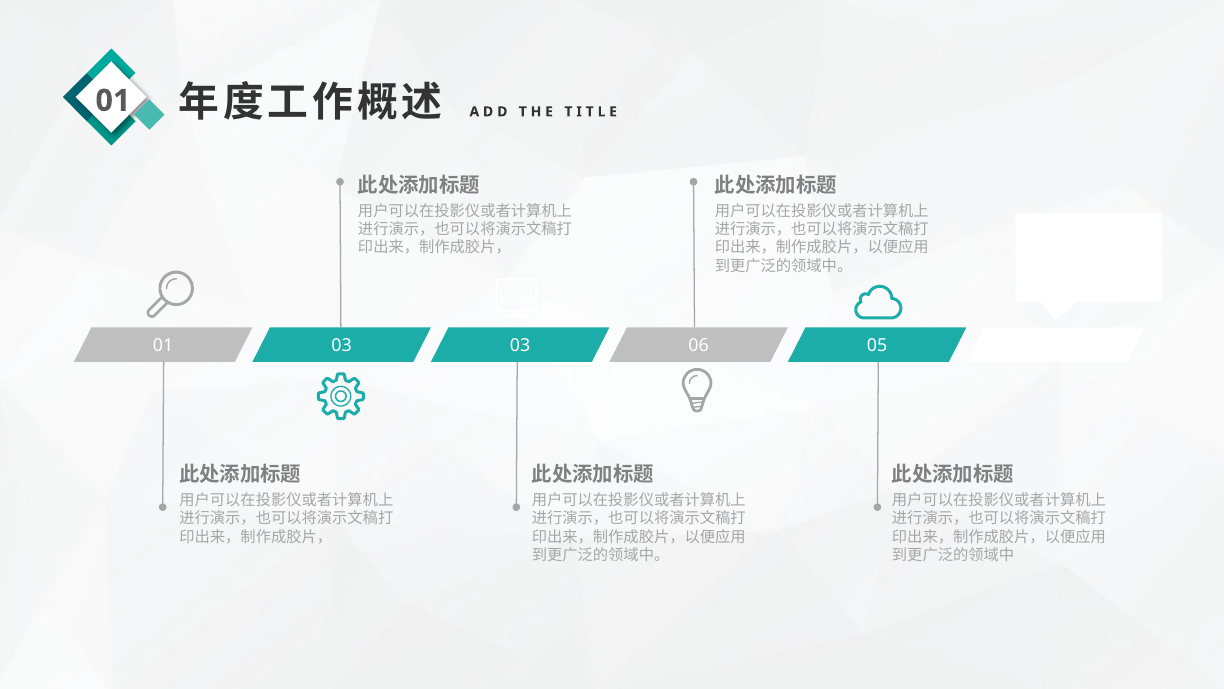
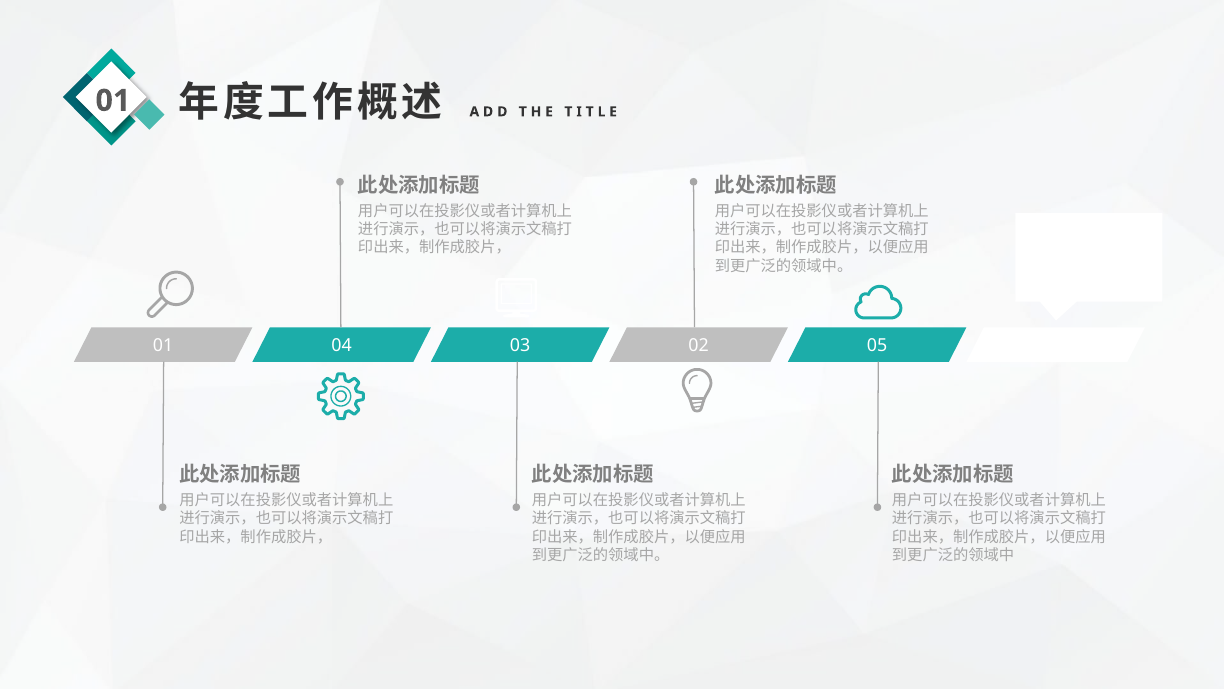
01 03: 03 -> 04
06: 06 -> 02
